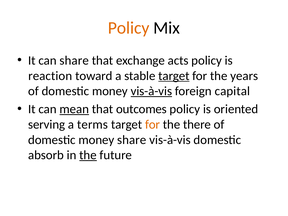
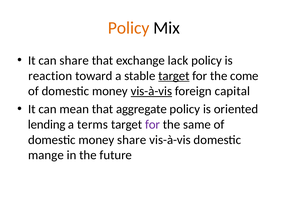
acts: acts -> lack
years: years -> come
mean underline: present -> none
outcomes: outcomes -> aggregate
serving: serving -> lending
for at (153, 124) colour: orange -> purple
there: there -> same
absorb: absorb -> mange
the at (88, 155) underline: present -> none
